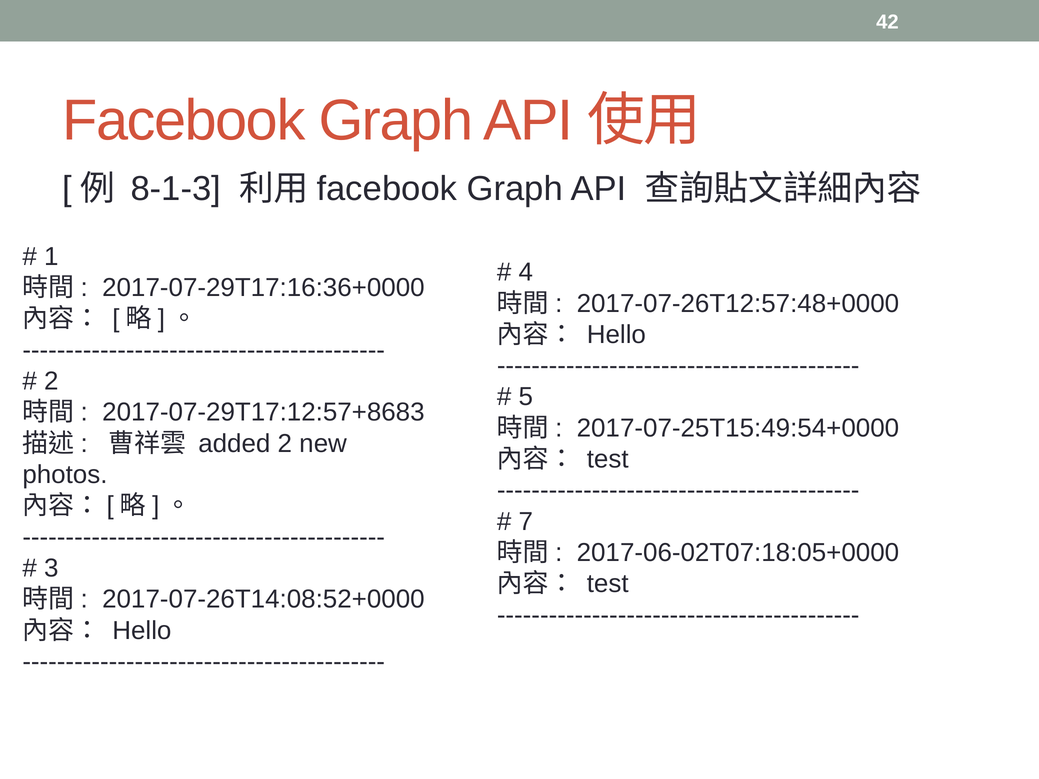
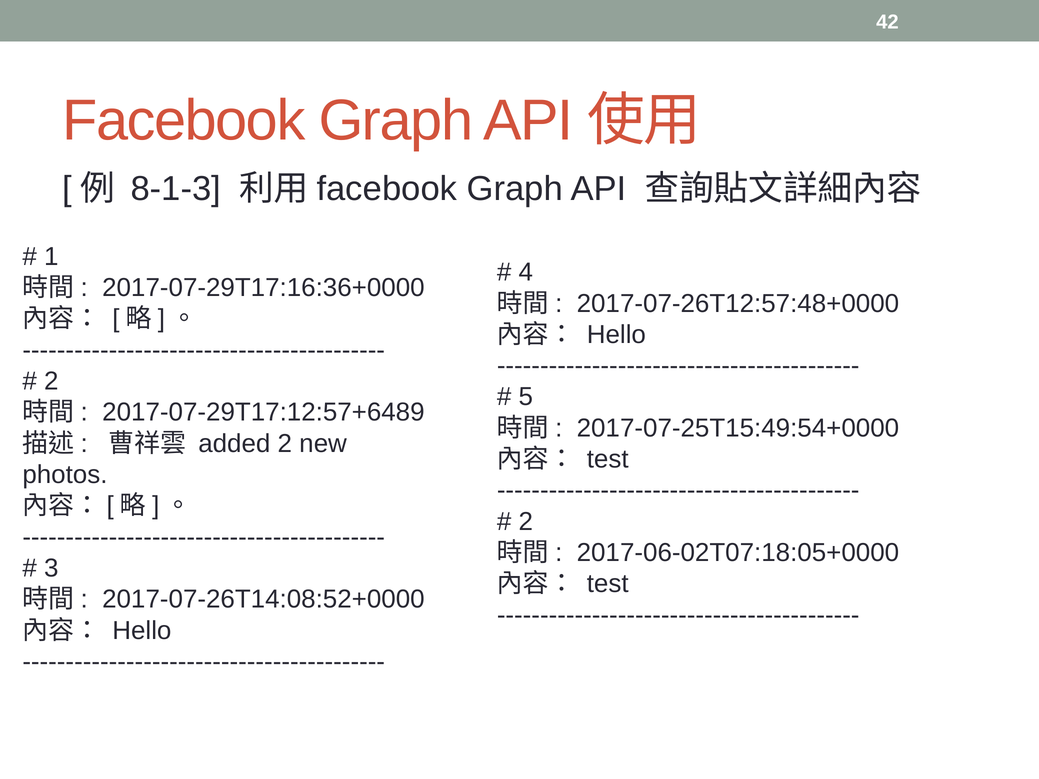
2017-07-29T17:12:57+8683: 2017-07-29T17:12:57+8683 -> 2017-07-29T17:12:57+6489
7 at (526, 522): 7 -> 2
